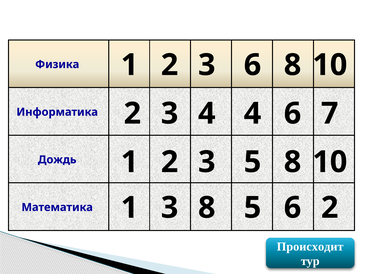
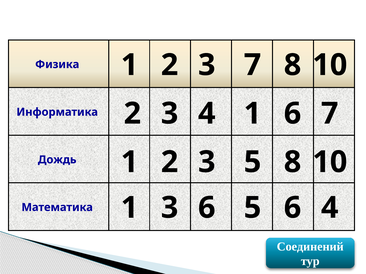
3 6: 6 -> 7
4 4: 4 -> 1
3 8: 8 -> 6
6 2: 2 -> 4
Происходит: Происходит -> Соединений
